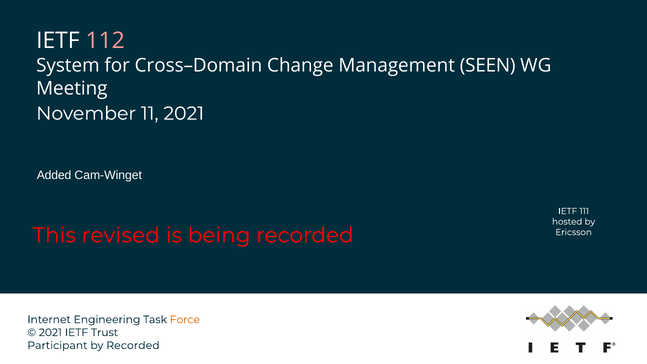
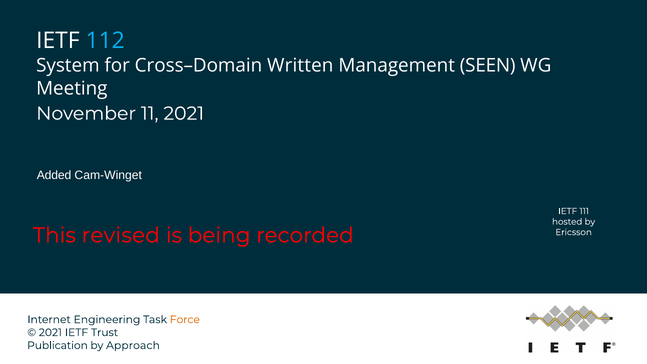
112 colour: pink -> light blue
Change: Change -> Written
Participant: Participant -> Publication
by Recorded: Recorded -> Approach
